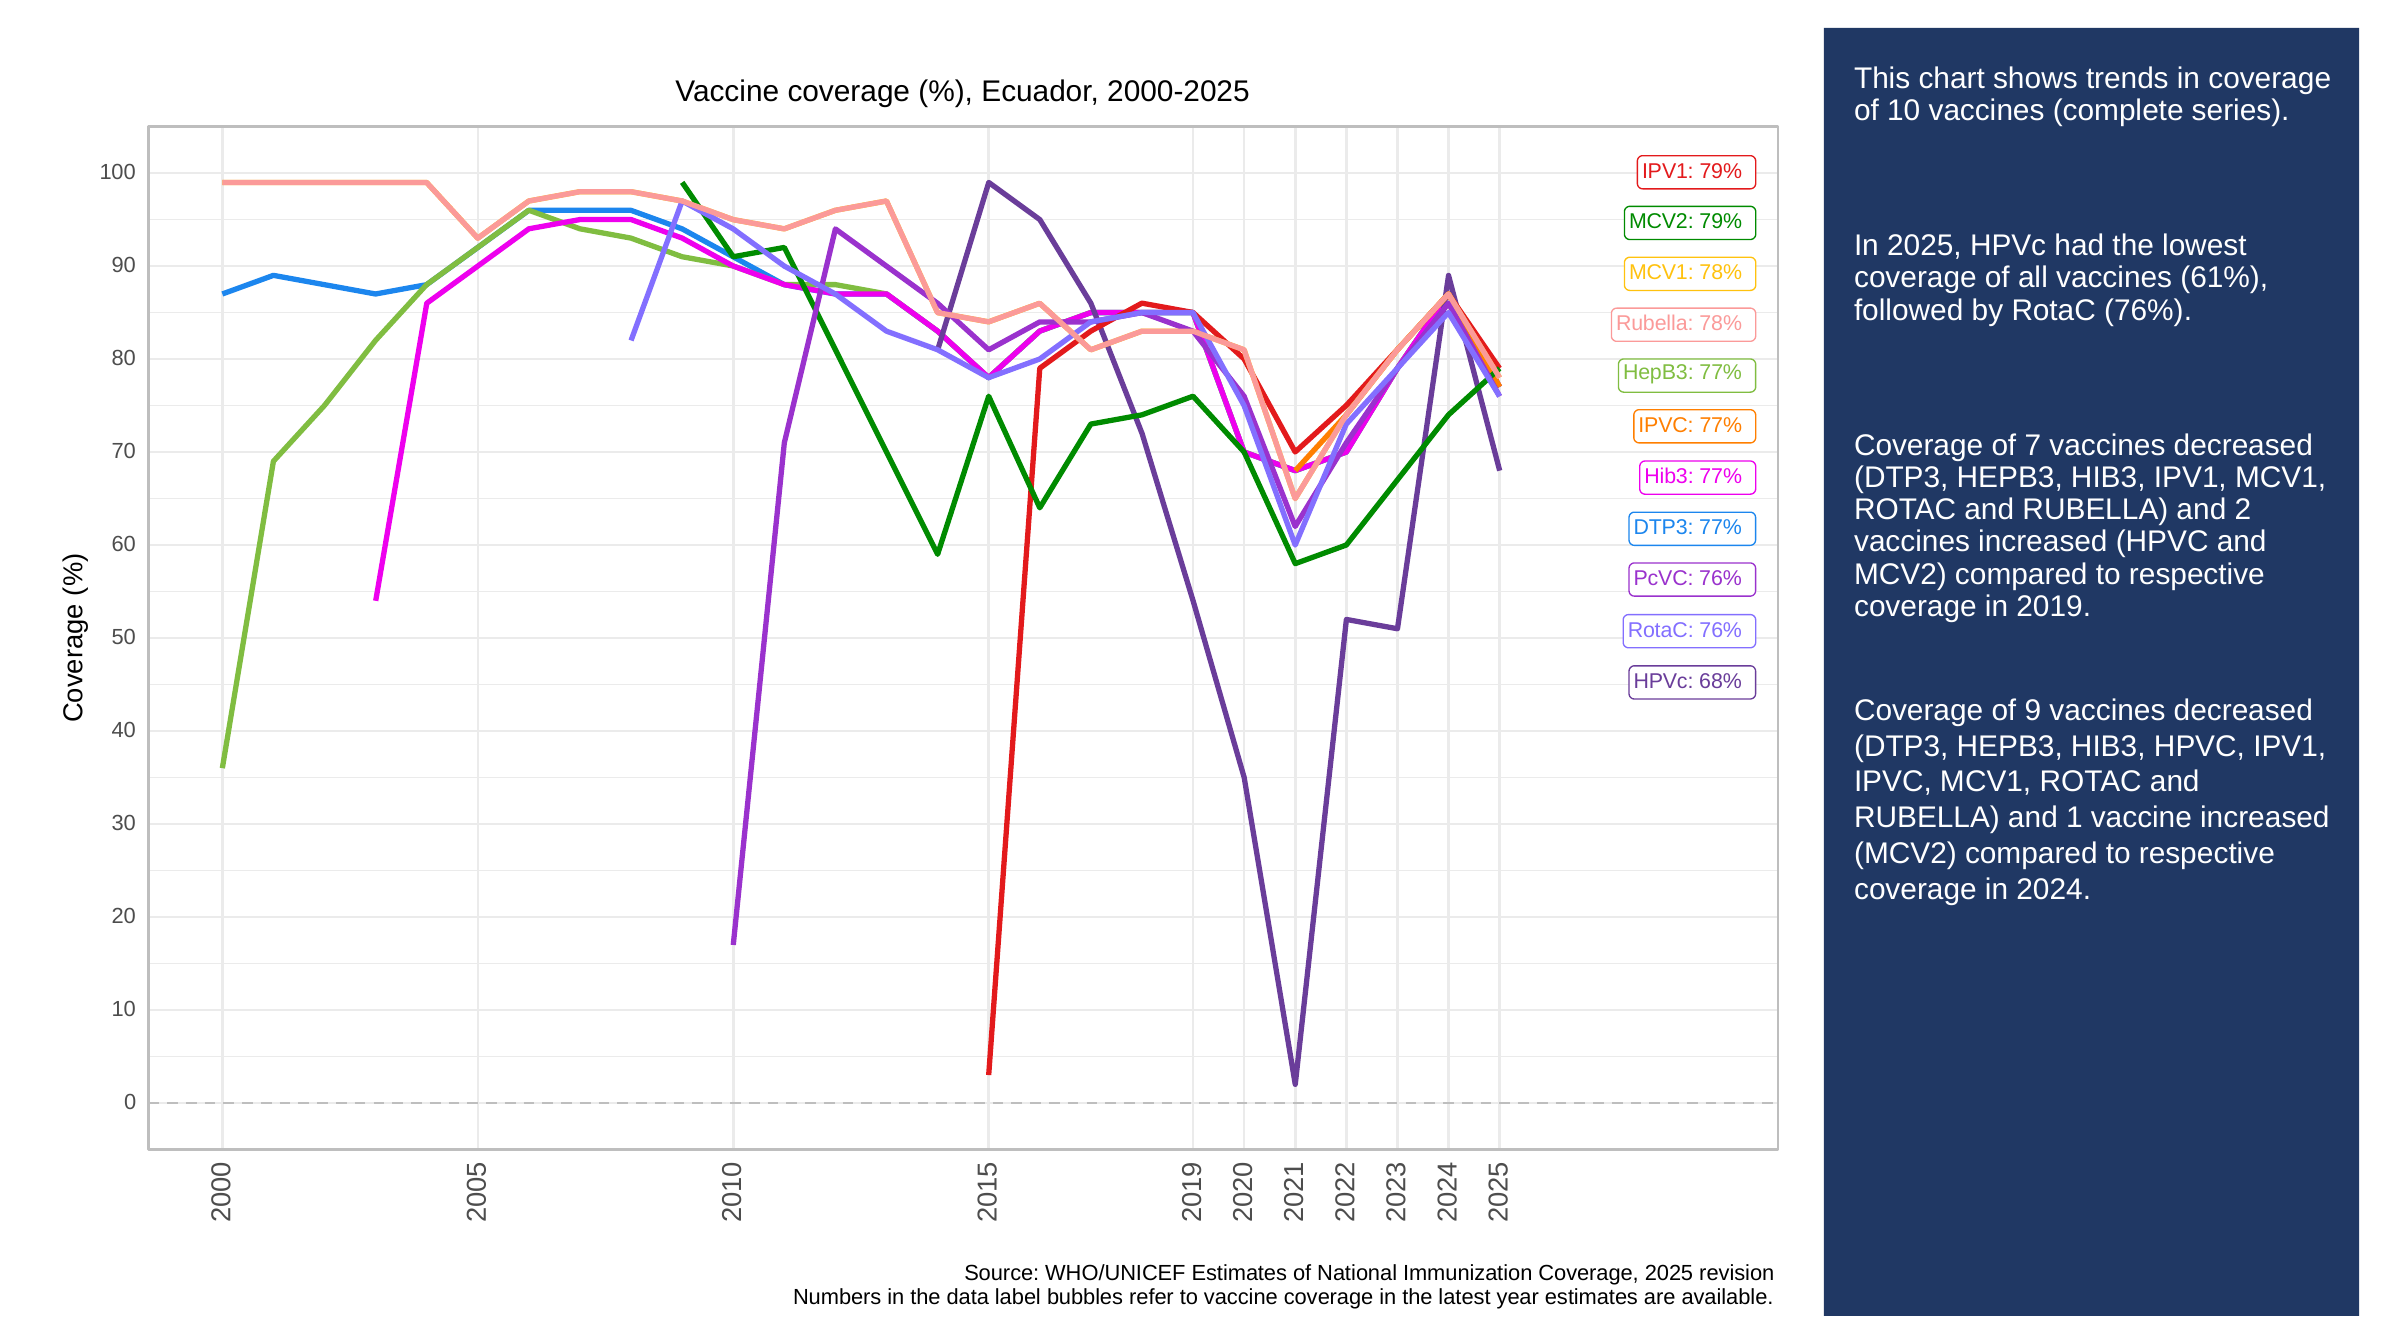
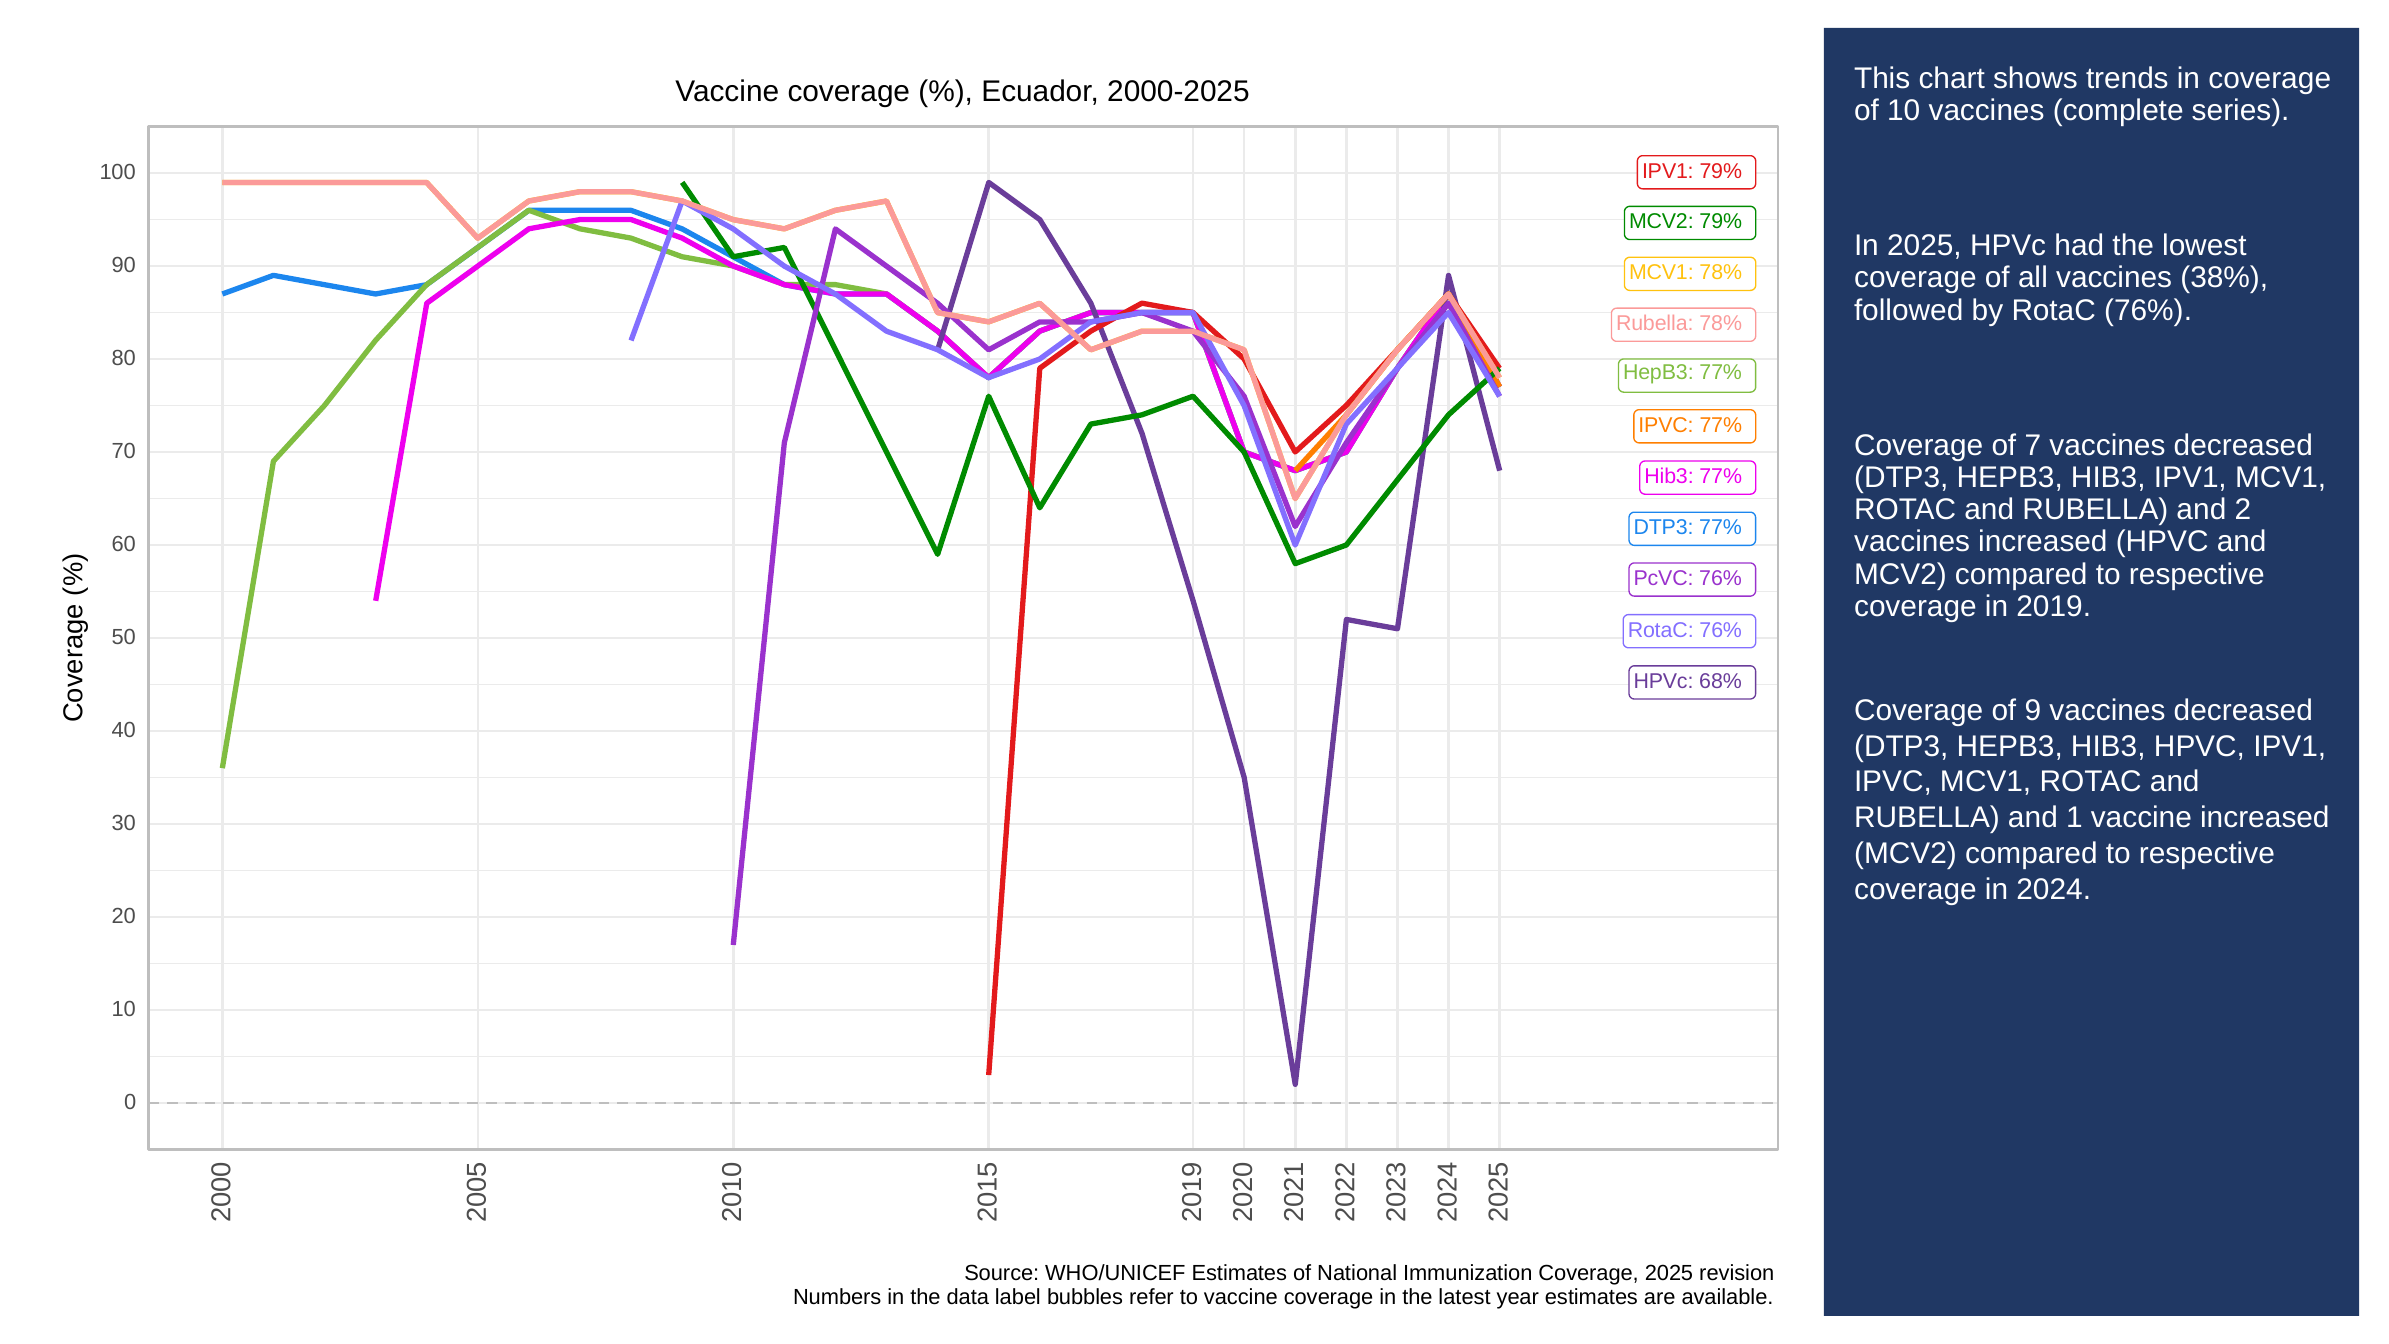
61%: 61% -> 38%
